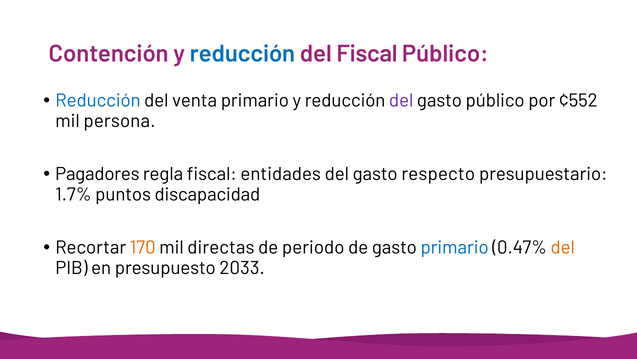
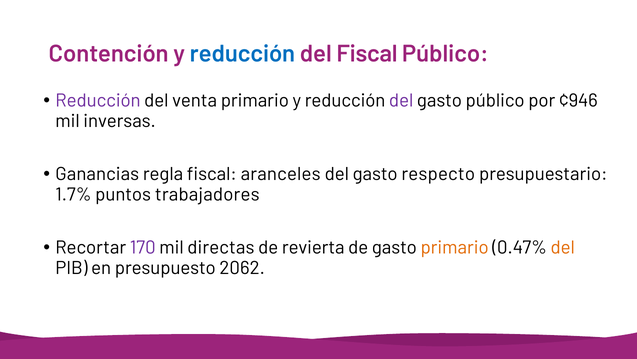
Reducción at (98, 101) colour: blue -> purple
¢552: ¢552 -> ¢946
persona: persona -> inversas
Pagadores: Pagadores -> Ganancias
entidades: entidades -> aranceles
discapacidad: discapacidad -> trabajadores
170 colour: orange -> purple
periodo: periodo -> revierta
primario at (455, 247) colour: blue -> orange
2033: 2033 -> 2062
